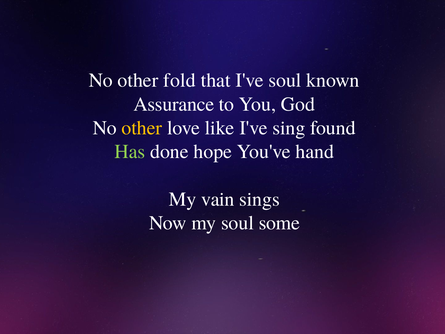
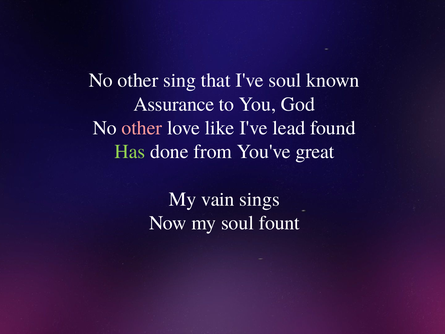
fold: fold -> sing
other at (142, 128) colour: yellow -> pink
sing: sing -> lead
hope: hope -> from
hand: hand -> great
some: some -> fount
